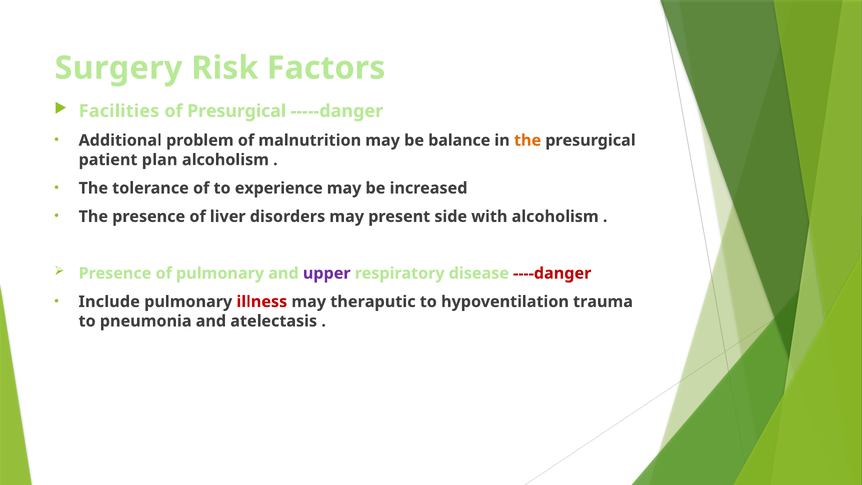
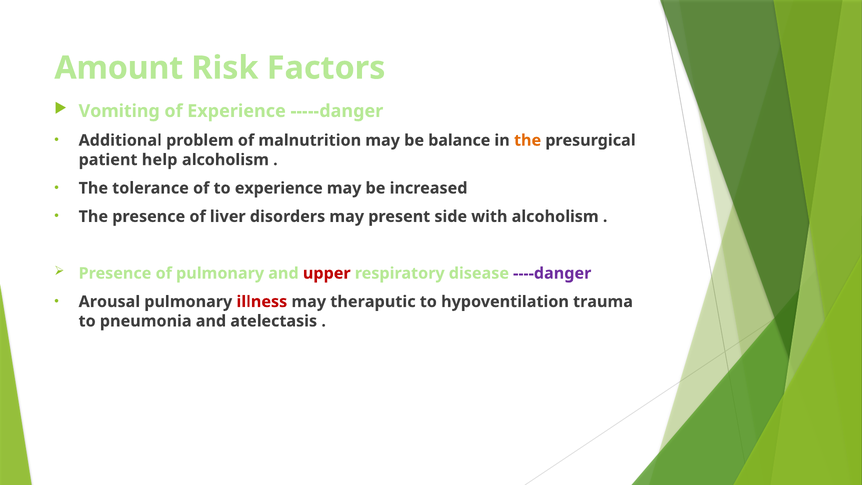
Surgery: Surgery -> Amount
Facilities: Facilities -> Vomiting
of Presurgical: Presurgical -> Experience
plan: plan -> help
upper colour: purple -> red
----danger colour: red -> purple
Include: Include -> Arousal
